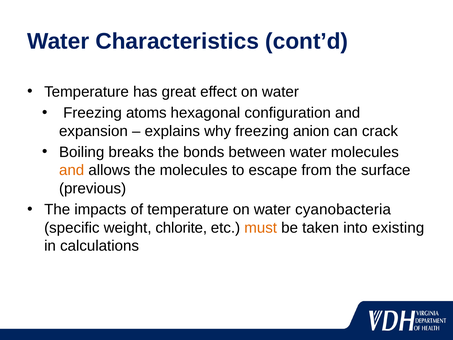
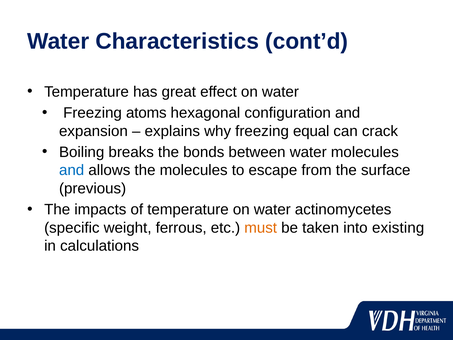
anion: anion -> equal
and at (72, 170) colour: orange -> blue
cyanobacteria: cyanobacteria -> actinomycetes
chlorite: chlorite -> ferrous
